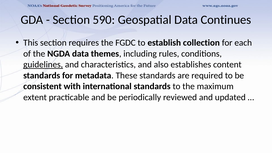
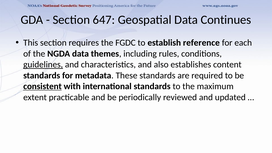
590: 590 -> 647
collection: collection -> reference
consistent underline: none -> present
